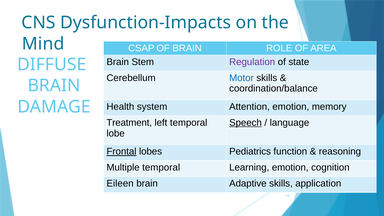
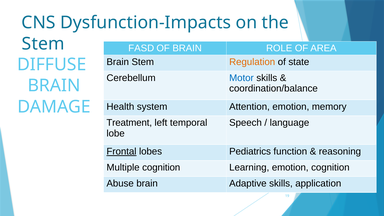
Mind at (43, 44): Mind -> Stem
CSAP: CSAP -> FASD
Regulation colour: purple -> orange
Speech underline: present -> none
Multiple temporal: temporal -> cognition
Eileen: Eileen -> Abuse
